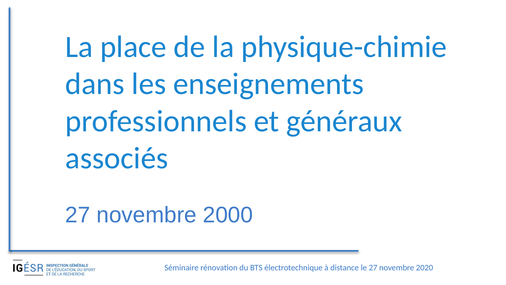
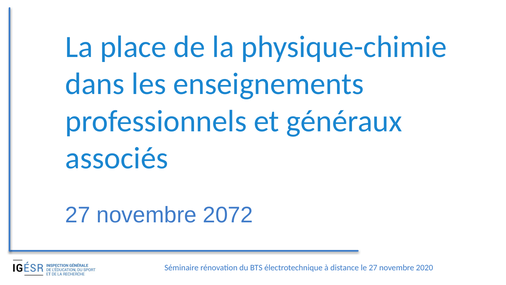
2000: 2000 -> 2072
